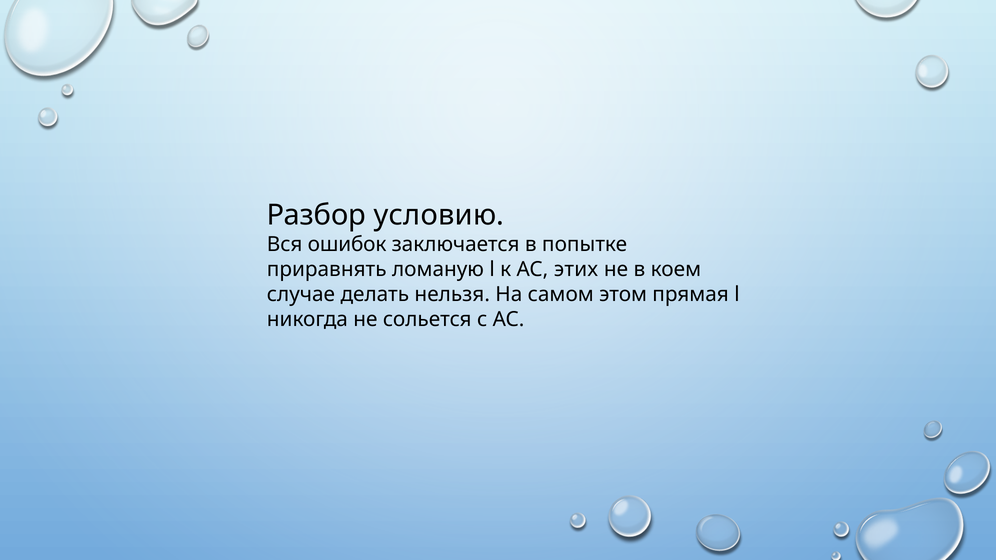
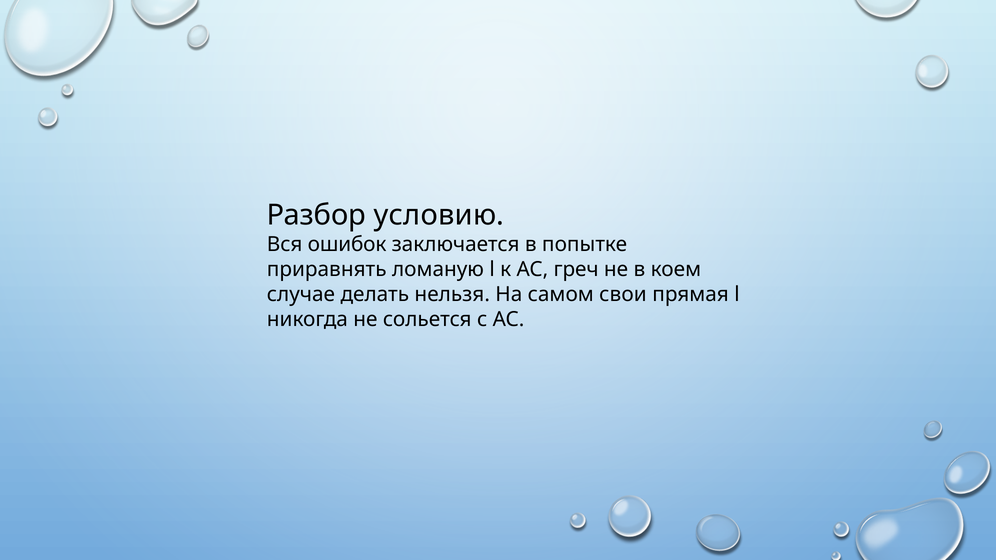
этих: этих -> греч
этом: этом -> свои
